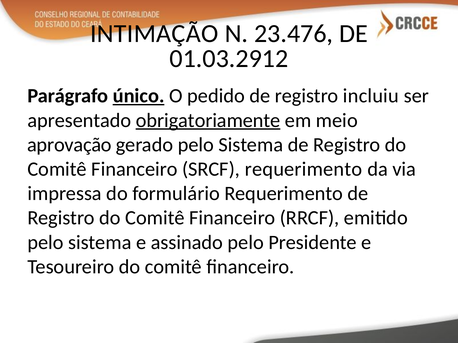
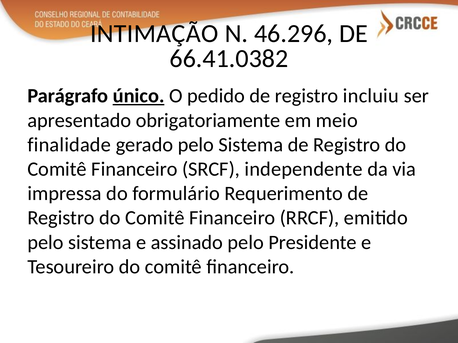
23.476: 23.476 -> 46.296
01.03.2912: 01.03.2912 -> 66.41.0382
obrigatoriamente underline: present -> none
aprovação: aprovação -> finalidade
SRCF requerimento: requerimento -> independente
